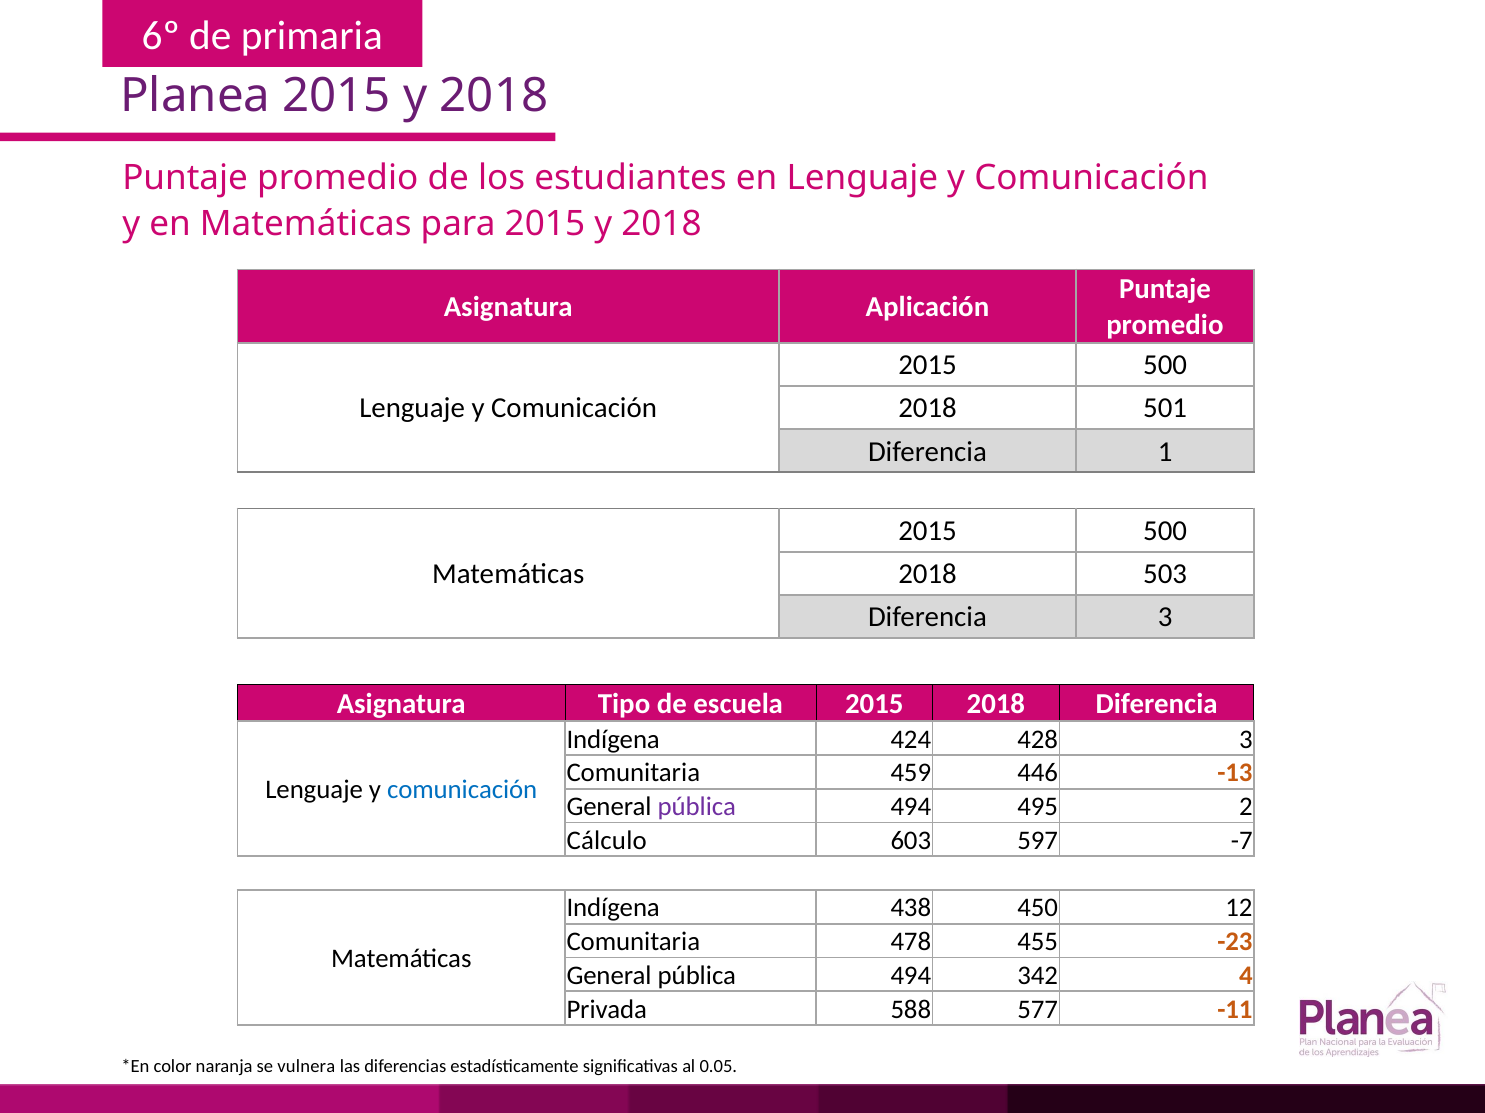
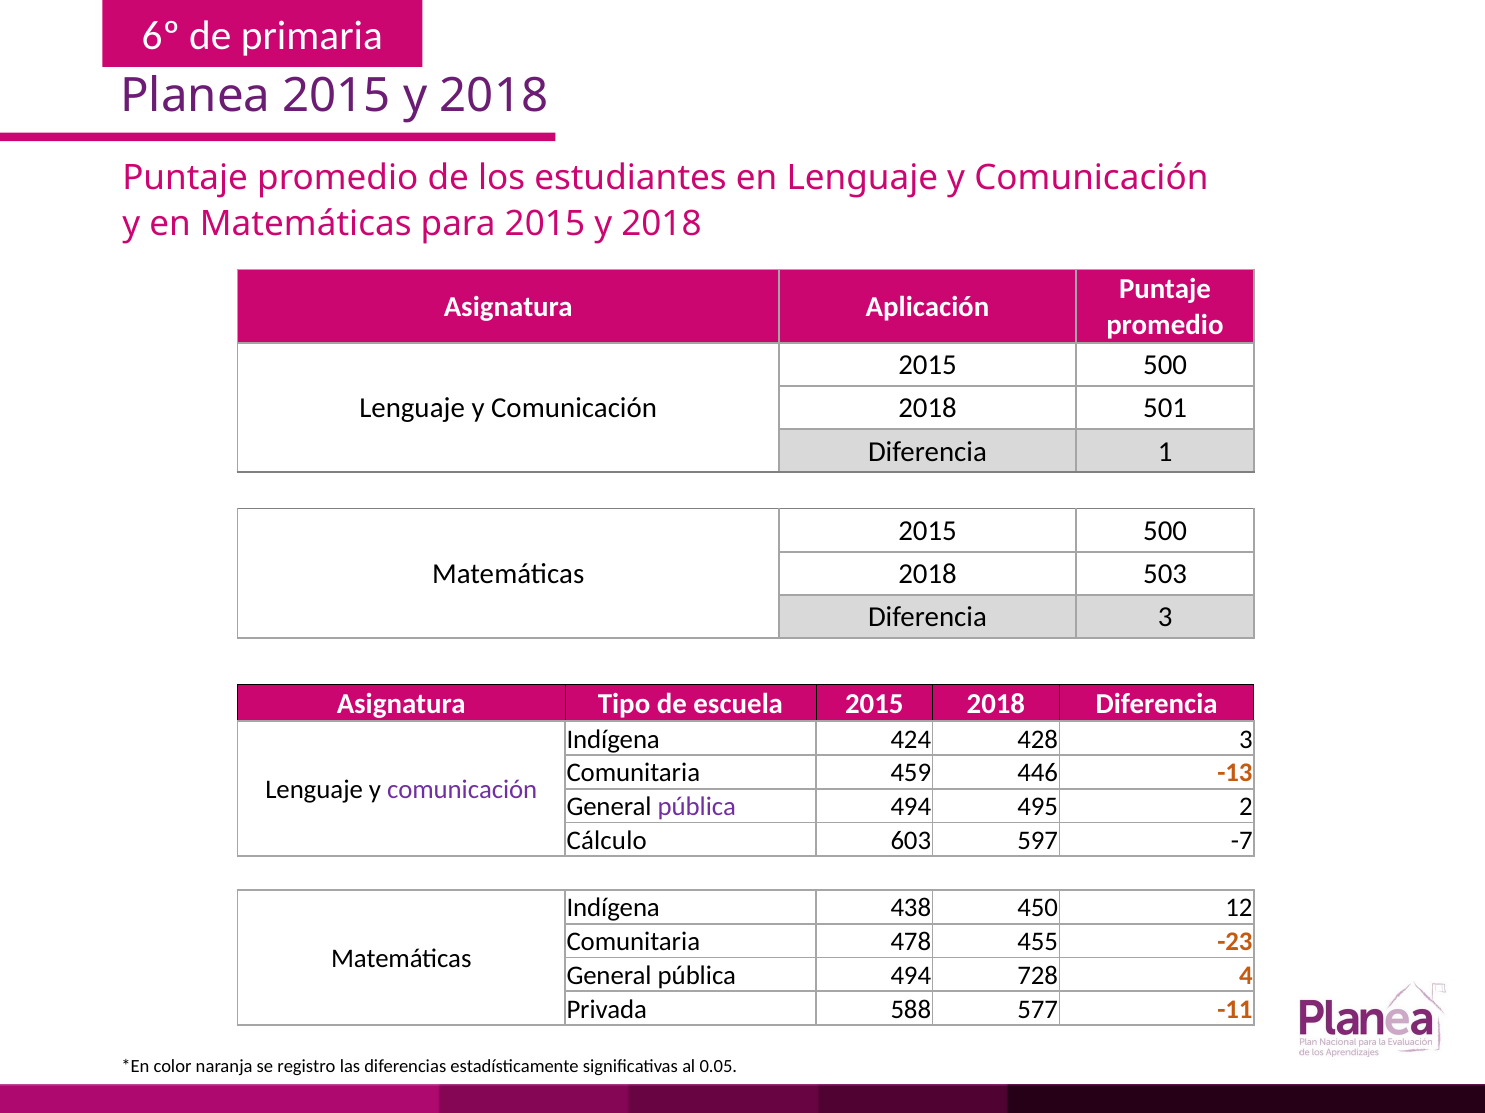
comunicación at (462, 790) colour: blue -> purple
342: 342 -> 728
vulnera: vulnera -> registro
